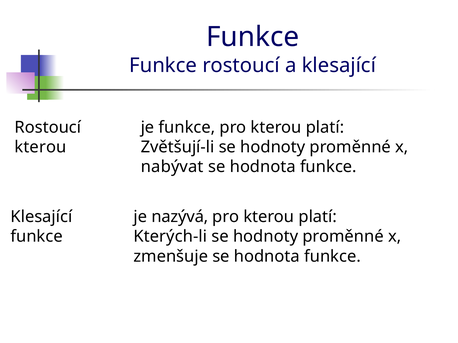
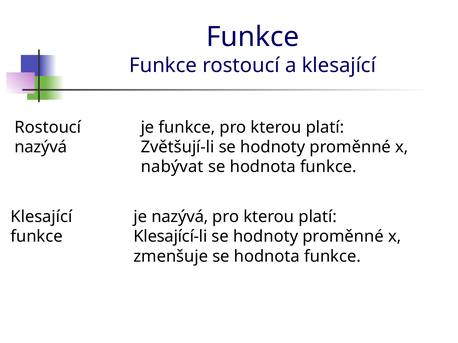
kterou at (41, 147): kterou -> nazývá
Kterých-li: Kterých-li -> Klesající-li
